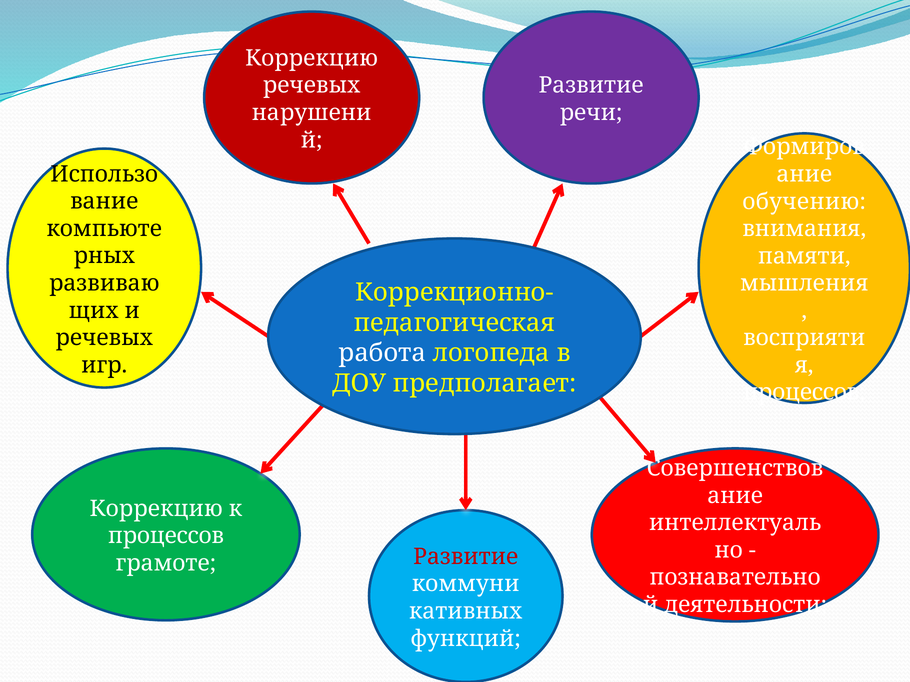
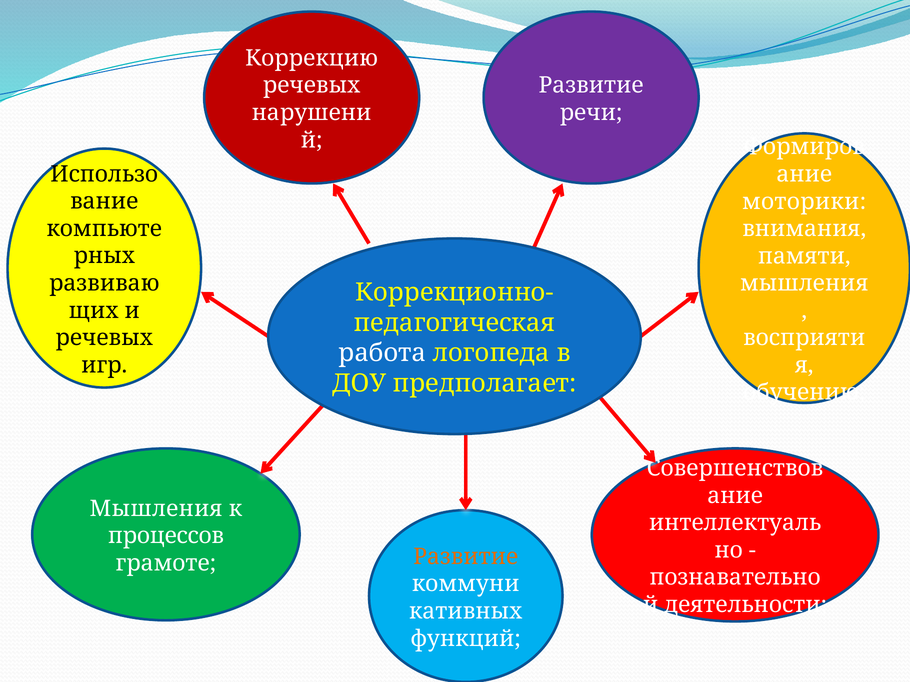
обучению: обучению -> моторики
процессов at (804, 393): процессов -> обучению
Коррекцию at (156, 509): Коррекцию -> Мышления
Развитие at (466, 557) colour: red -> orange
